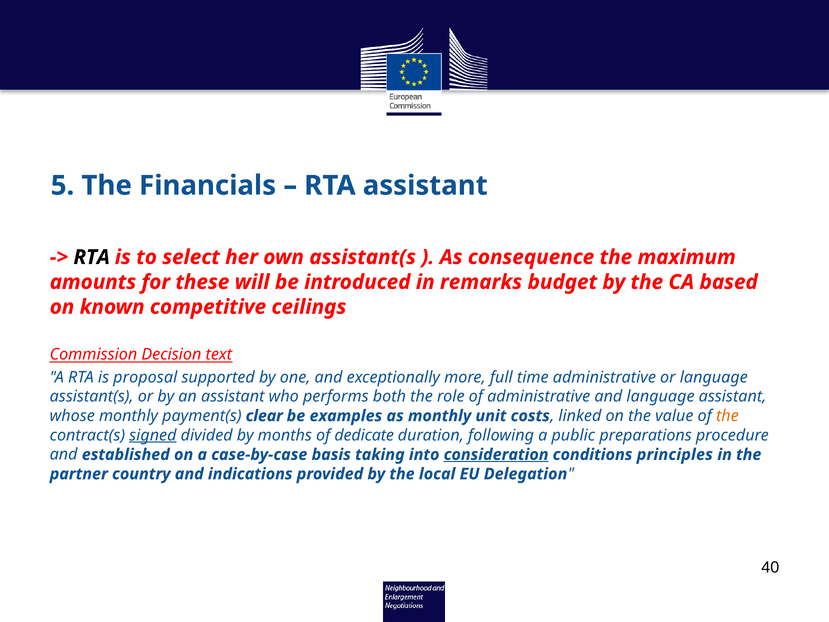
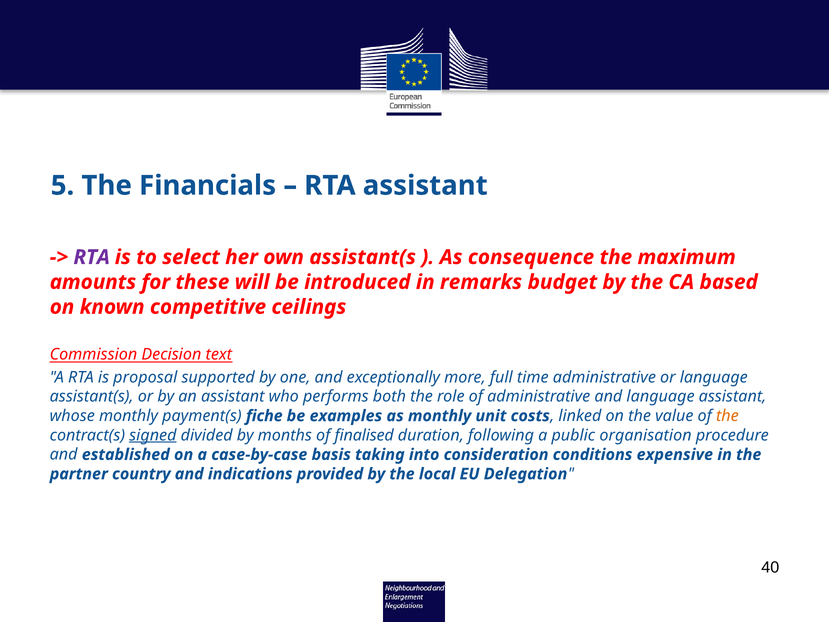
RTA at (92, 257) colour: black -> purple
clear: clear -> fiche
dedicate: dedicate -> finalised
preparations: preparations -> organisation
consideration underline: present -> none
principles: principles -> expensive
